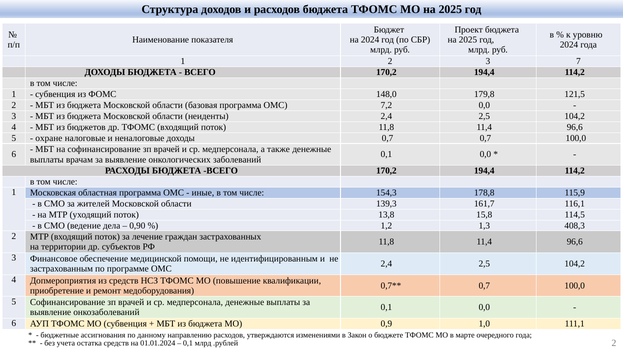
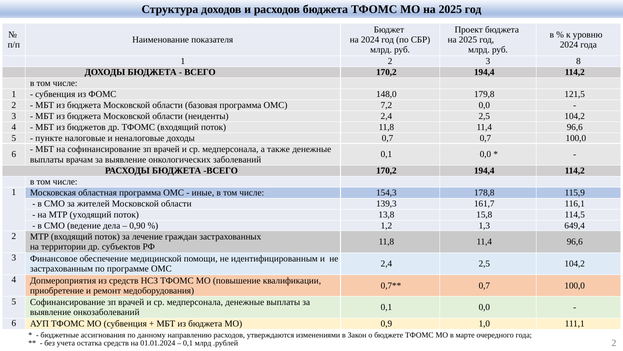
7: 7 -> 8
охране: охране -> пункте
408,3: 408,3 -> 649,4
